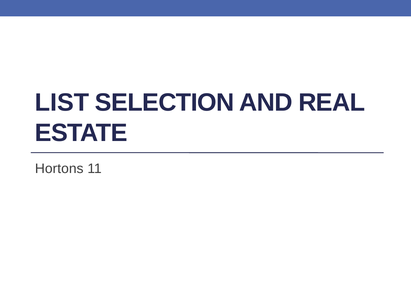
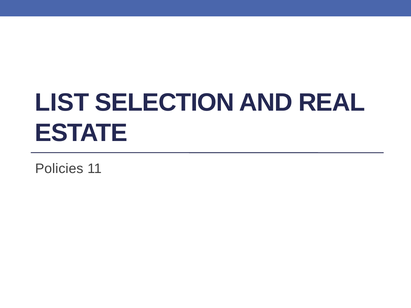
Hortons: Hortons -> Policies
